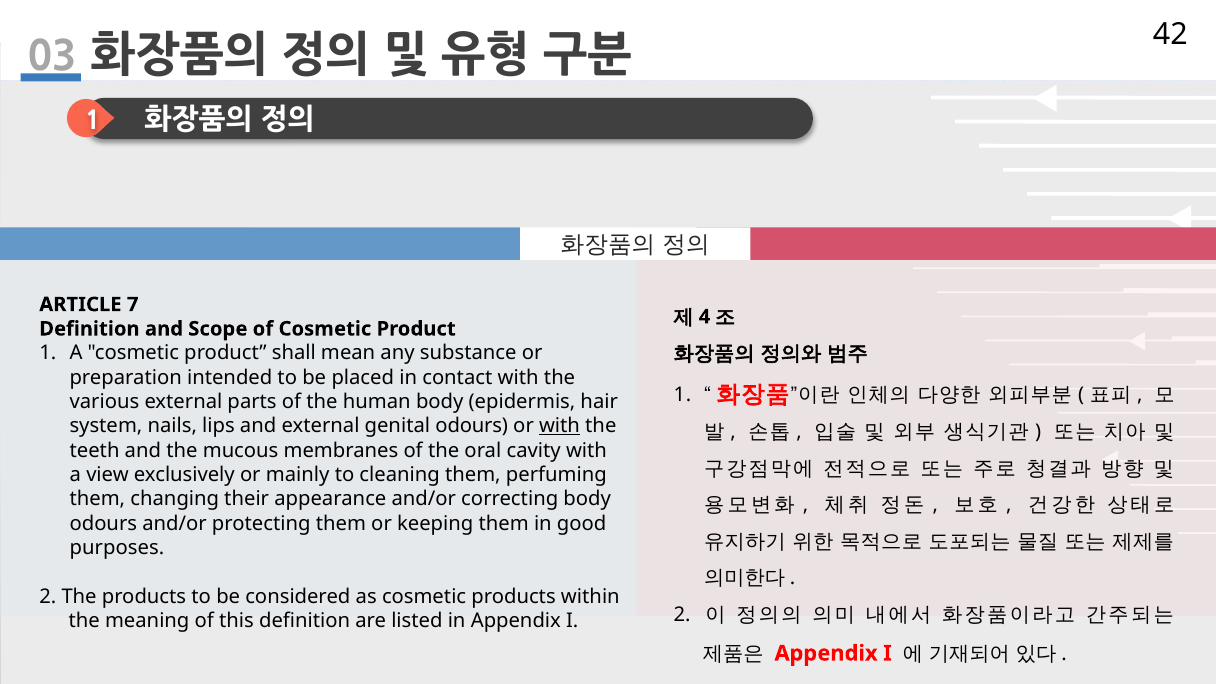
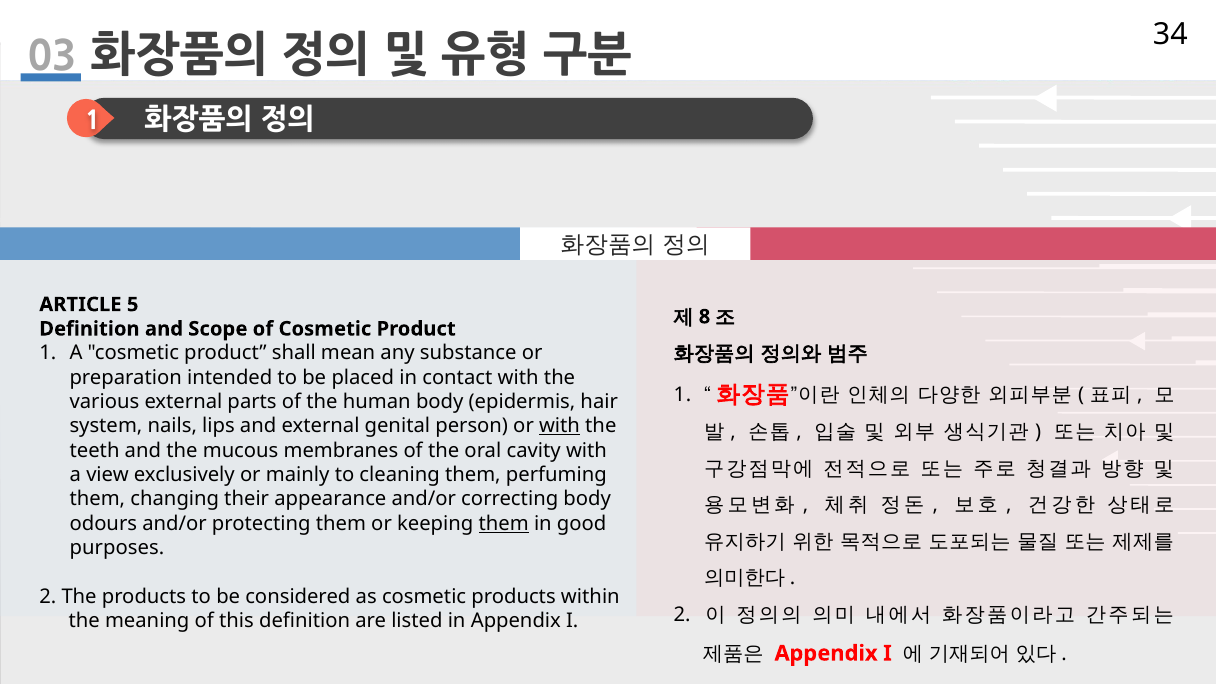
42: 42 -> 34
7: 7 -> 5
4: 4 -> 8
genital odours: odours -> person
them at (504, 523) underline: none -> present
